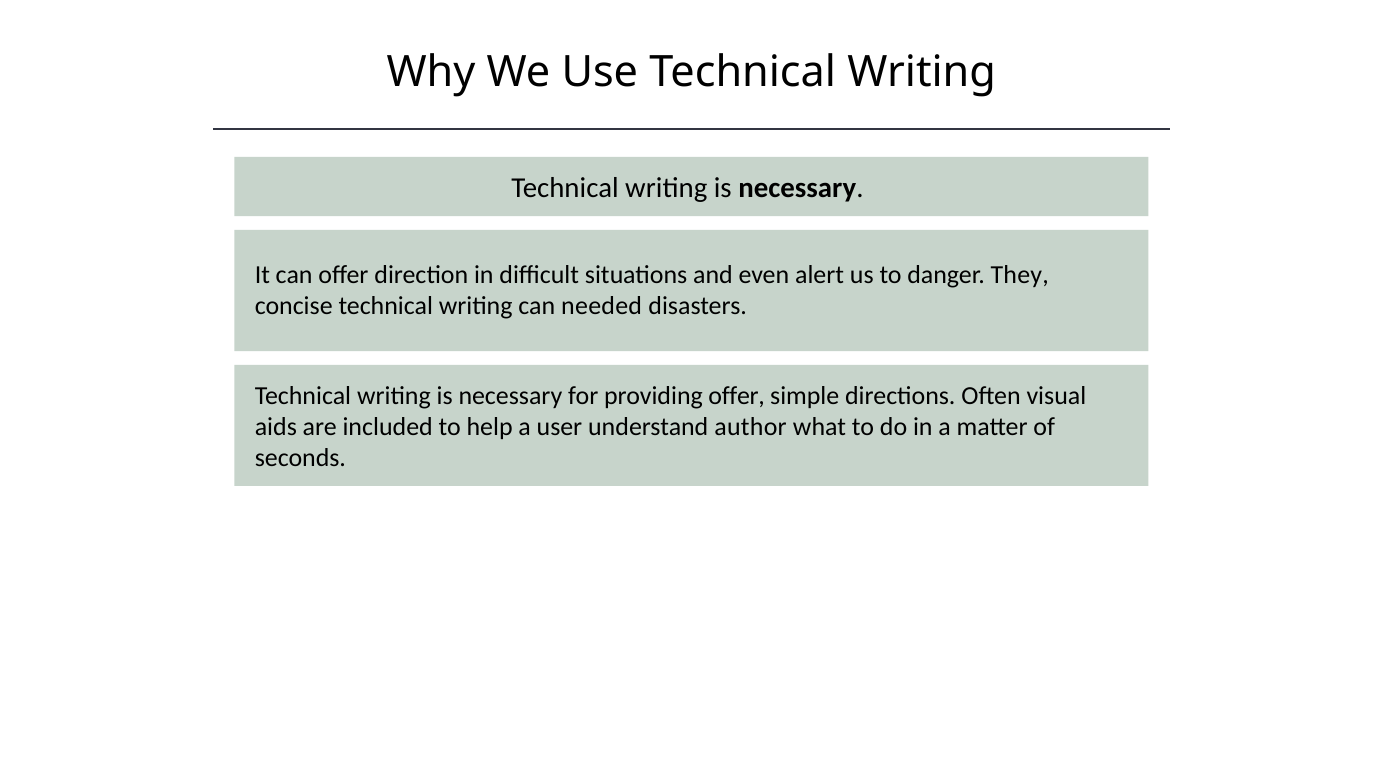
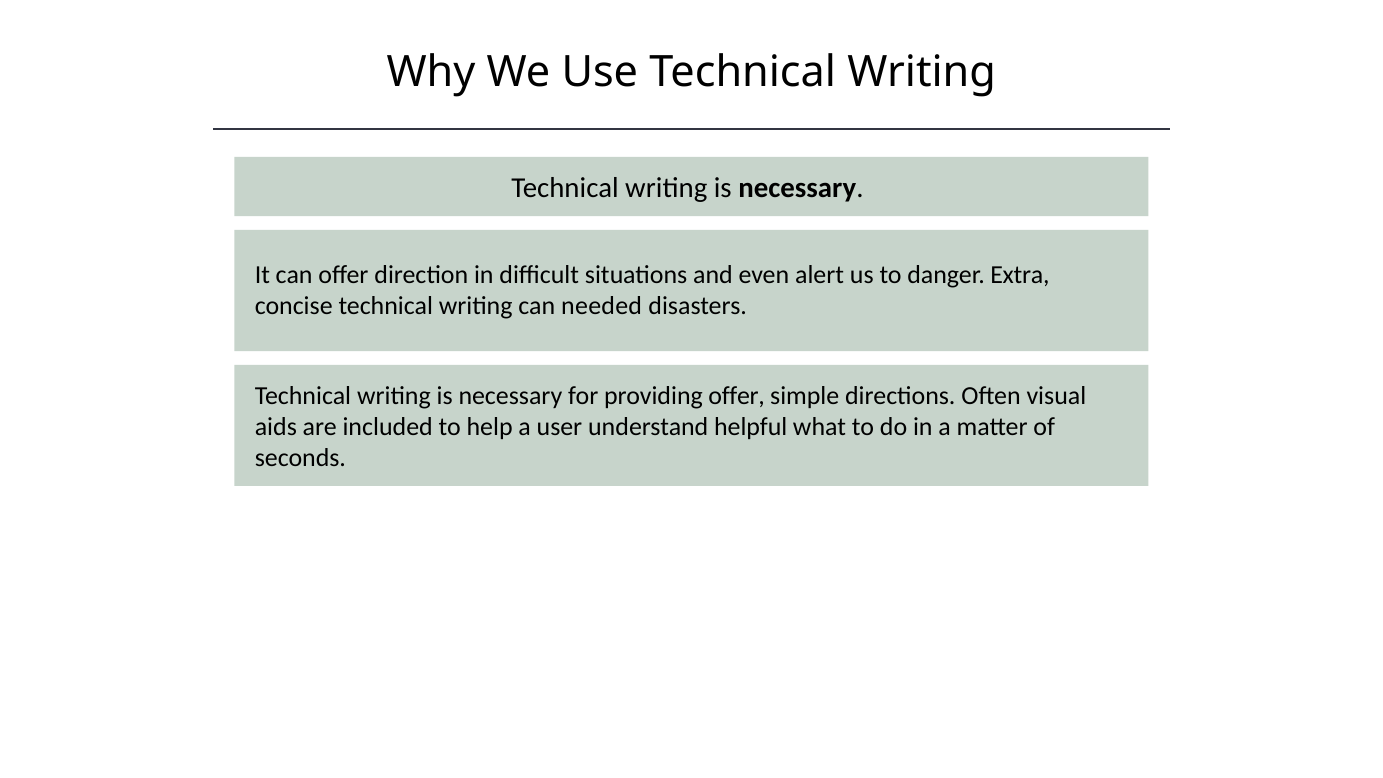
They: They -> Extra
author: author -> helpful
